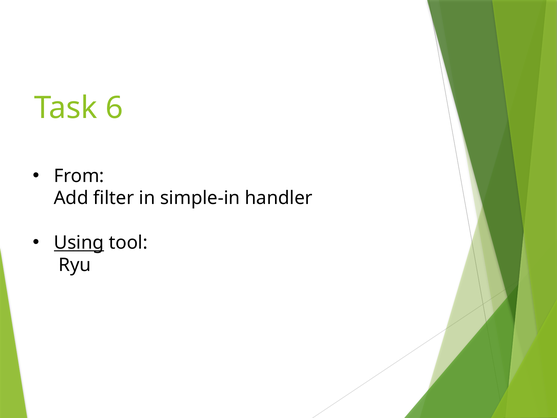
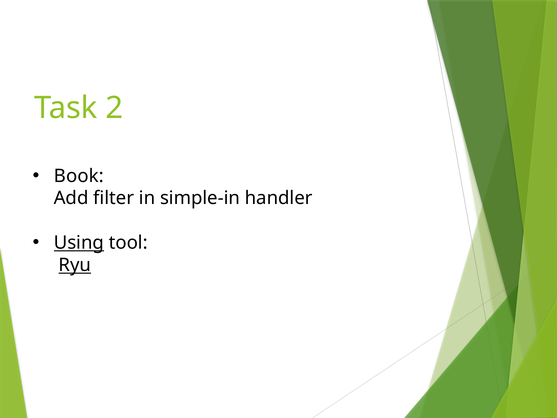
6: 6 -> 2
From: From -> Book
Ryu underline: none -> present
